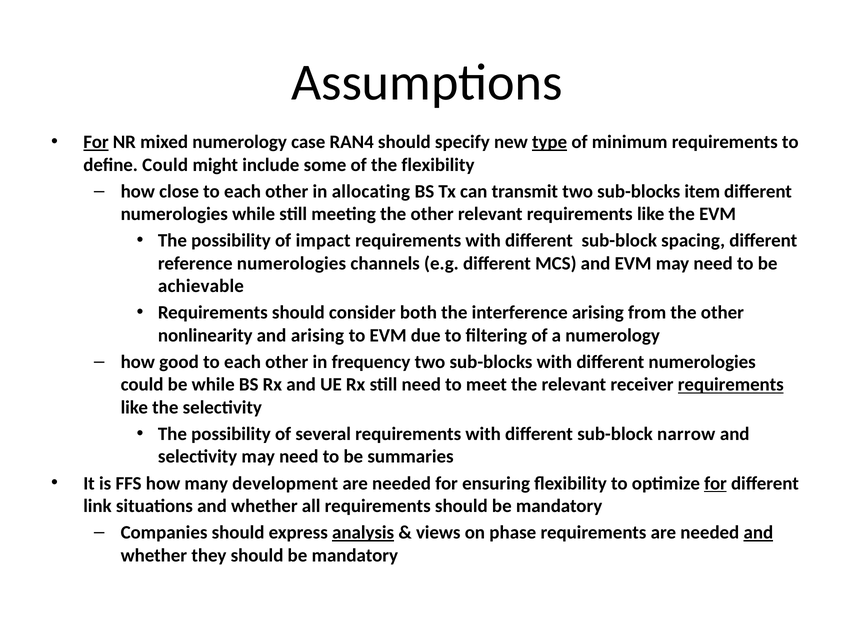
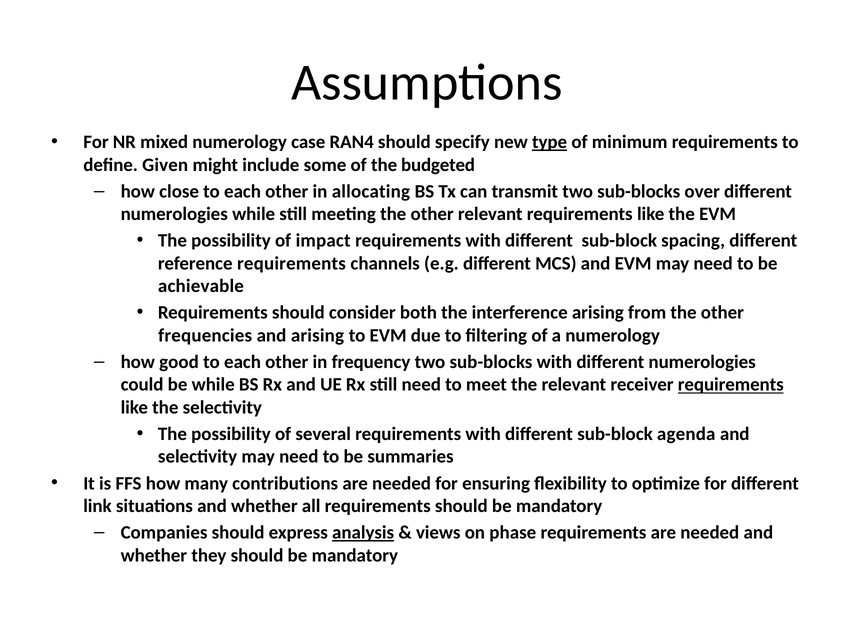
For at (96, 142) underline: present -> none
define Could: Could -> Given
the flexibility: flexibility -> budgeted
item: item -> over
reference numerologies: numerologies -> requirements
nonlinearity: nonlinearity -> frequencies
narrow: narrow -> agenda
development: development -> contributions
for at (715, 484) underline: present -> none
and at (758, 533) underline: present -> none
